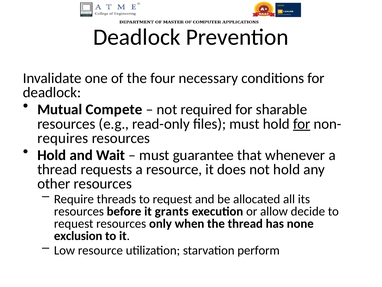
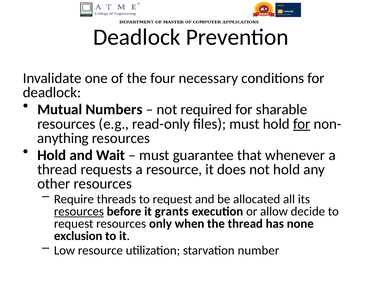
Compete: Compete -> Numbers
requires: requires -> anything
resources at (79, 211) underline: none -> present
perform: perform -> number
